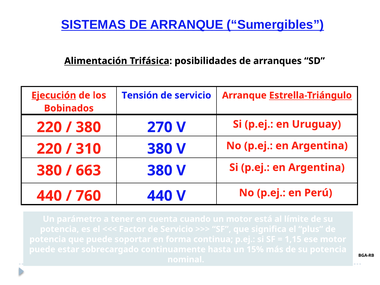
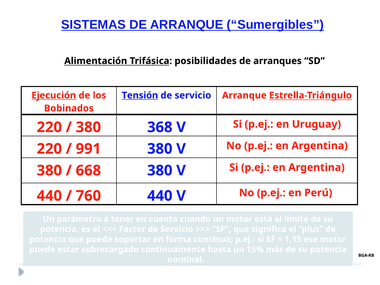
Tensión underline: none -> present
270: 270 -> 368
310: 310 -> 991
663: 663 -> 668
